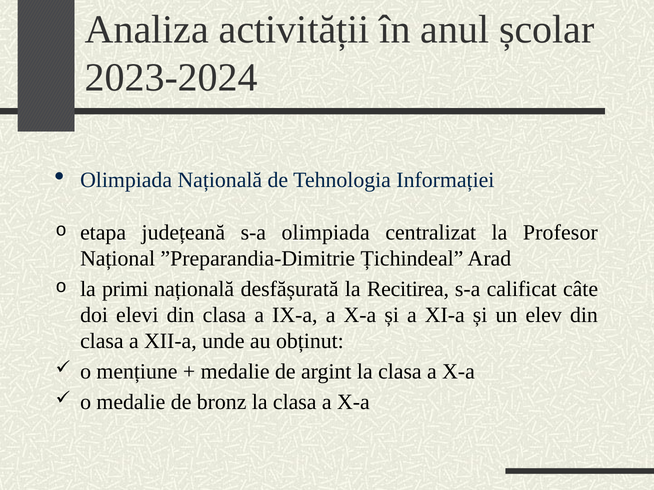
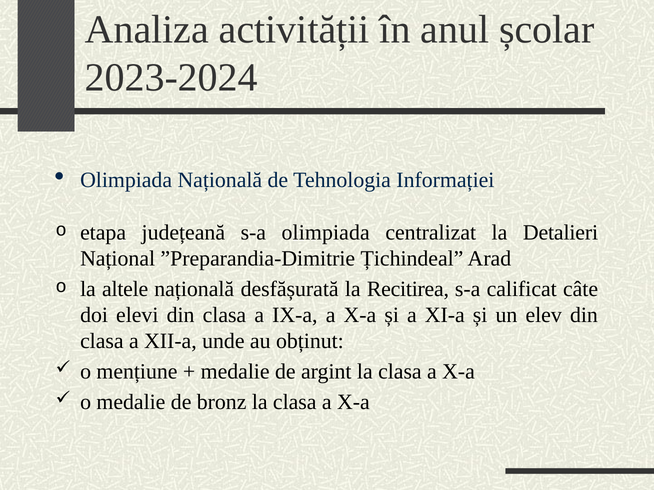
Profesor: Profesor -> Detalieri
primi: primi -> altele
